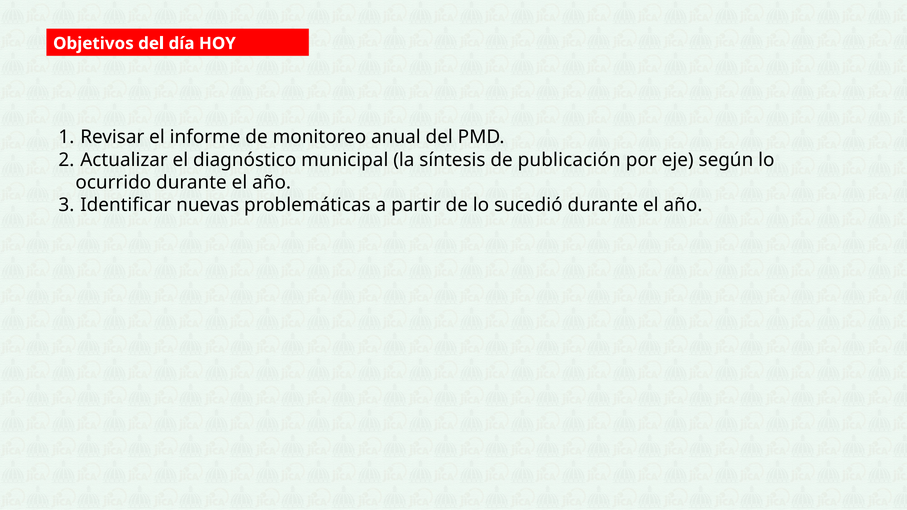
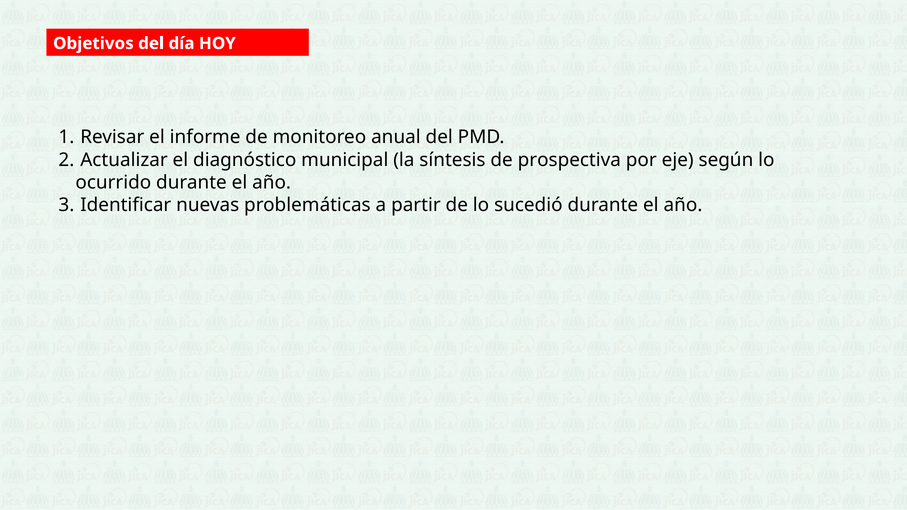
publicación: publicación -> prospectiva
